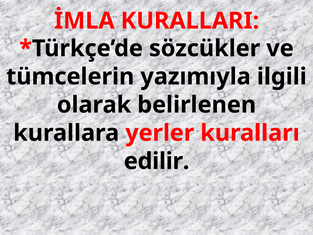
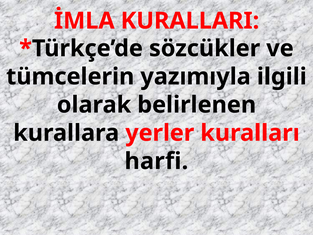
edilir: edilir -> harfi
